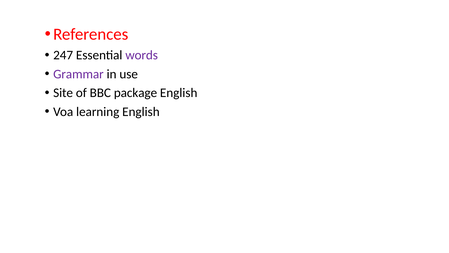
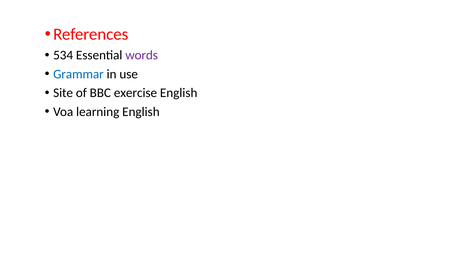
247: 247 -> 534
Grammar colour: purple -> blue
package: package -> exercise
